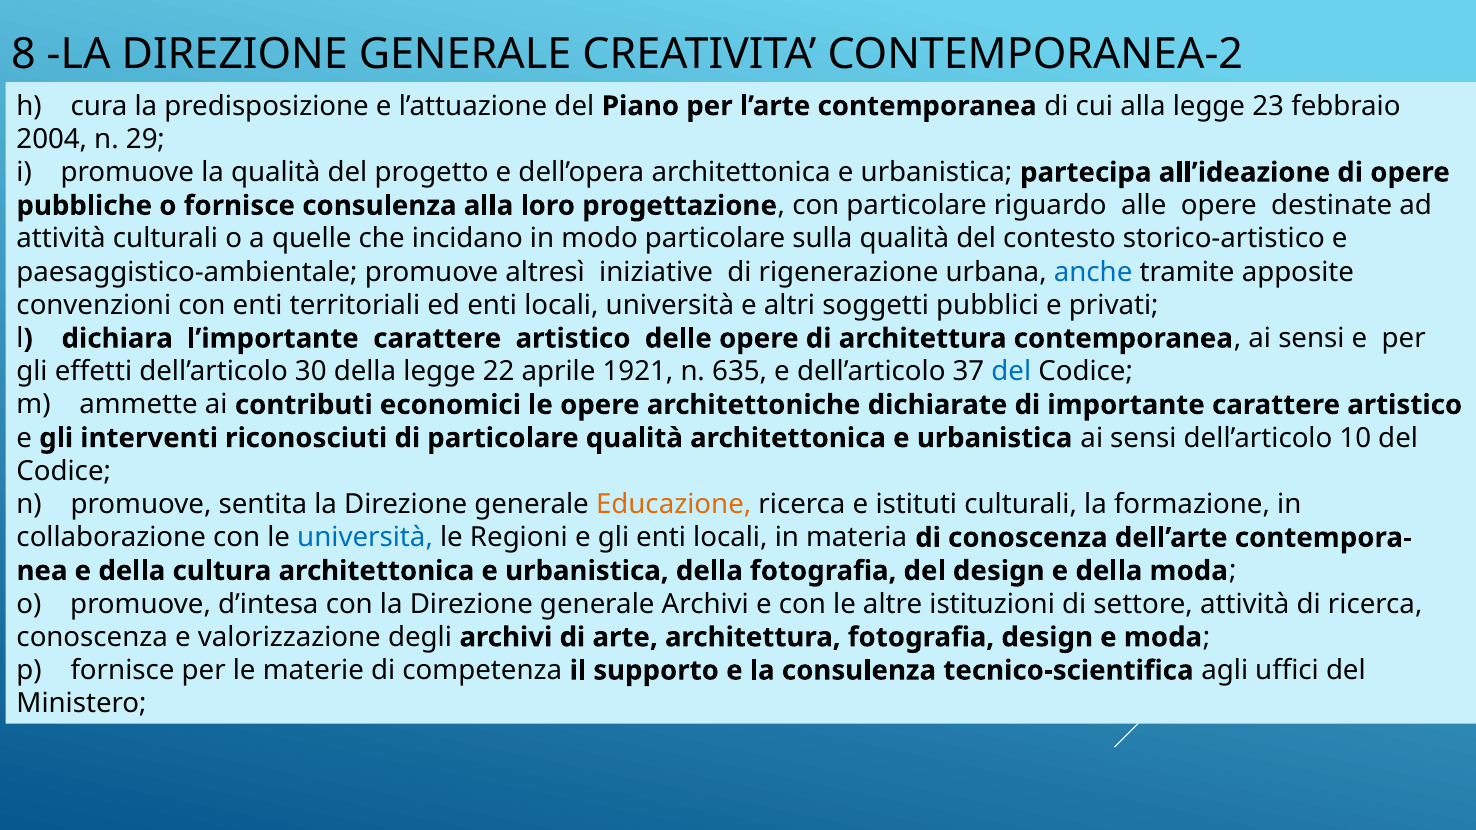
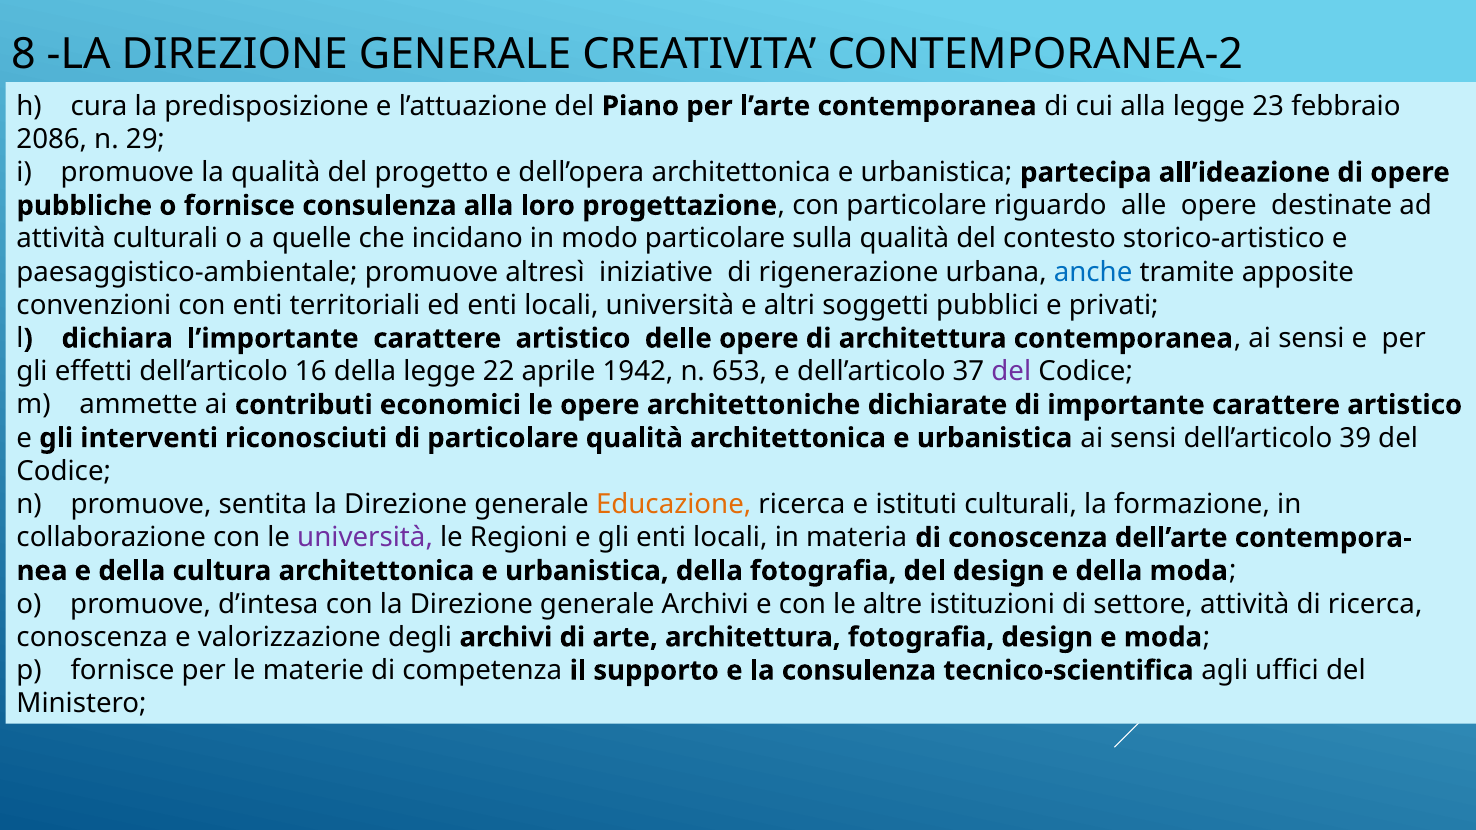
2004: 2004 -> 2086
30: 30 -> 16
1921: 1921 -> 1942
635: 635 -> 653
del at (1011, 372) colour: blue -> purple
10: 10 -> 39
università at (365, 538) colour: blue -> purple
